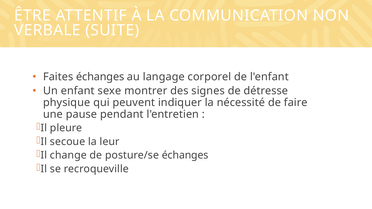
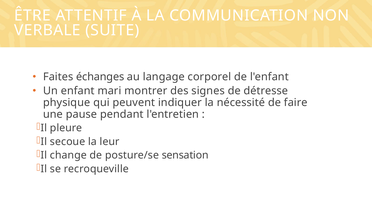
sexe: sexe -> mari
posture/se échanges: échanges -> sensation
